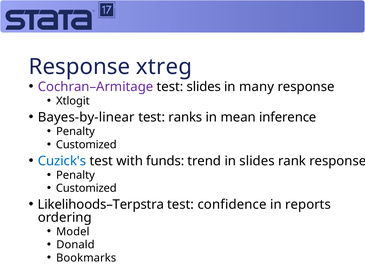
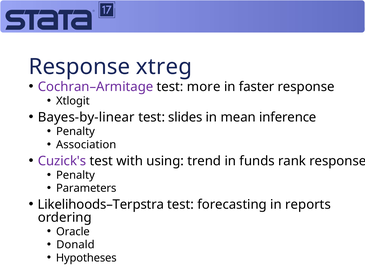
test slides: slides -> more
many: many -> faster
ranks: ranks -> slides
Customized at (86, 145): Customized -> Association
Cuzick's colour: blue -> purple
funds: funds -> using
in slides: slides -> funds
Customized at (86, 188): Customized -> Parameters
confidence: confidence -> forecasting
Model: Model -> Oracle
Bookmarks: Bookmarks -> Hypotheses
